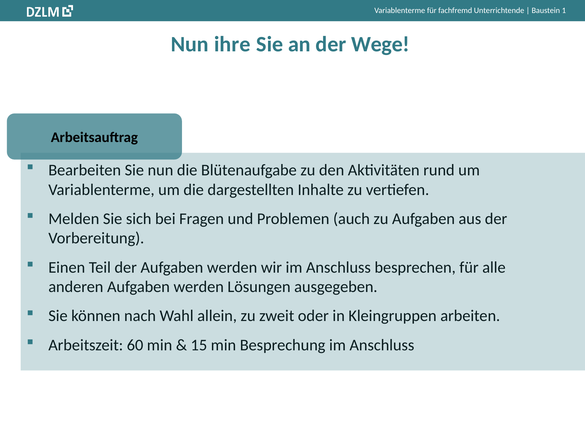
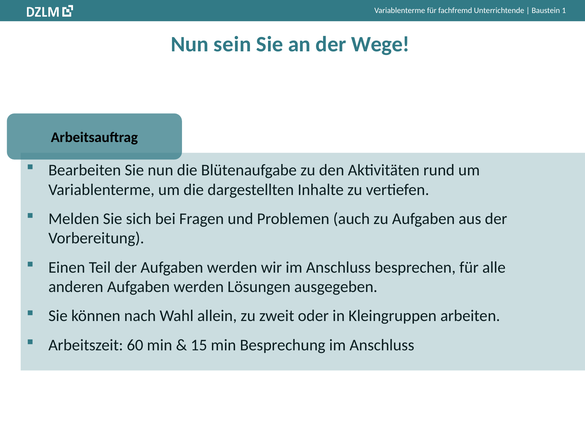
ihre: ihre -> sein
